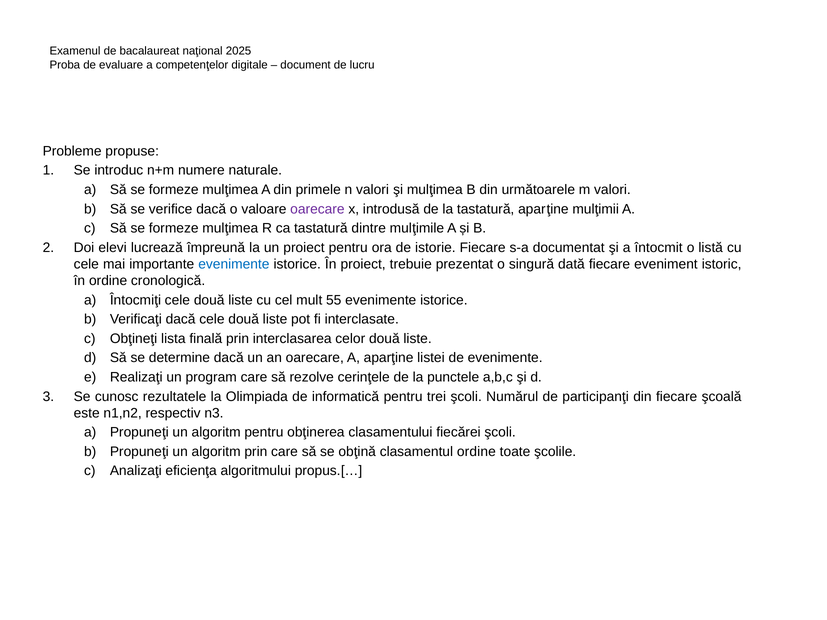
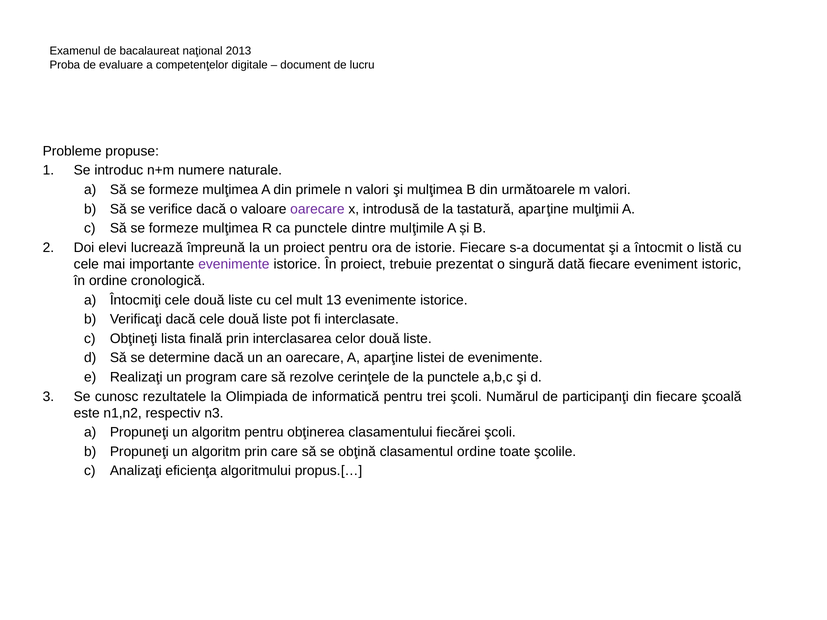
2025: 2025 -> 2013
ca tastatură: tastatură -> punctele
evenimente at (234, 264) colour: blue -> purple
55: 55 -> 13
